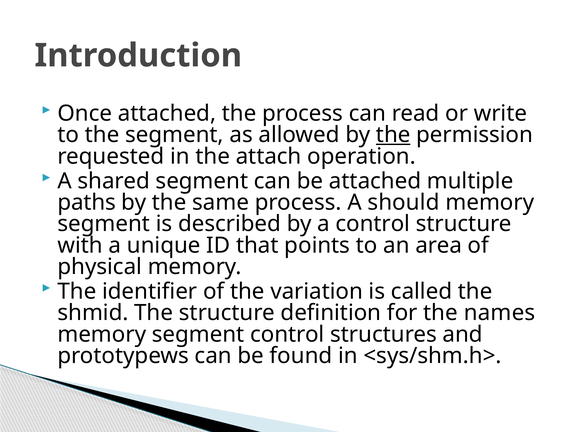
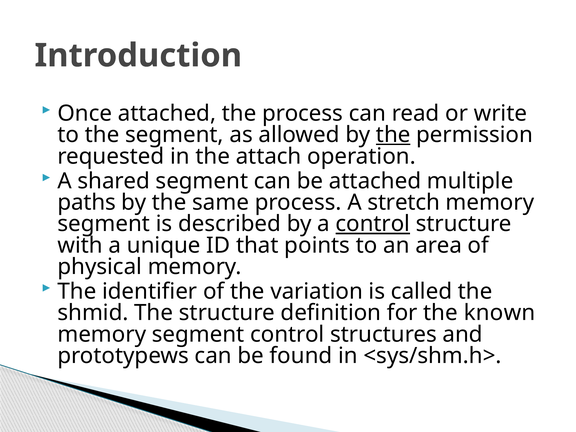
should: should -> stretch
control at (373, 224) underline: none -> present
names: names -> known
